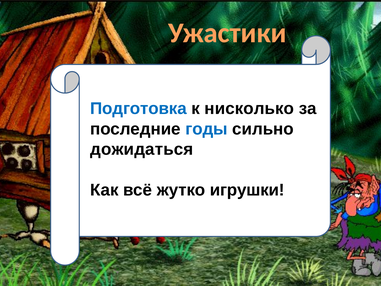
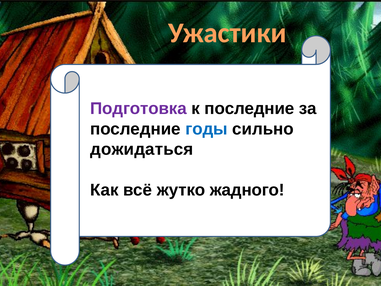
Подготовка colour: blue -> purple
к нисколько: нисколько -> последние
игрушки: игрушки -> жадного
